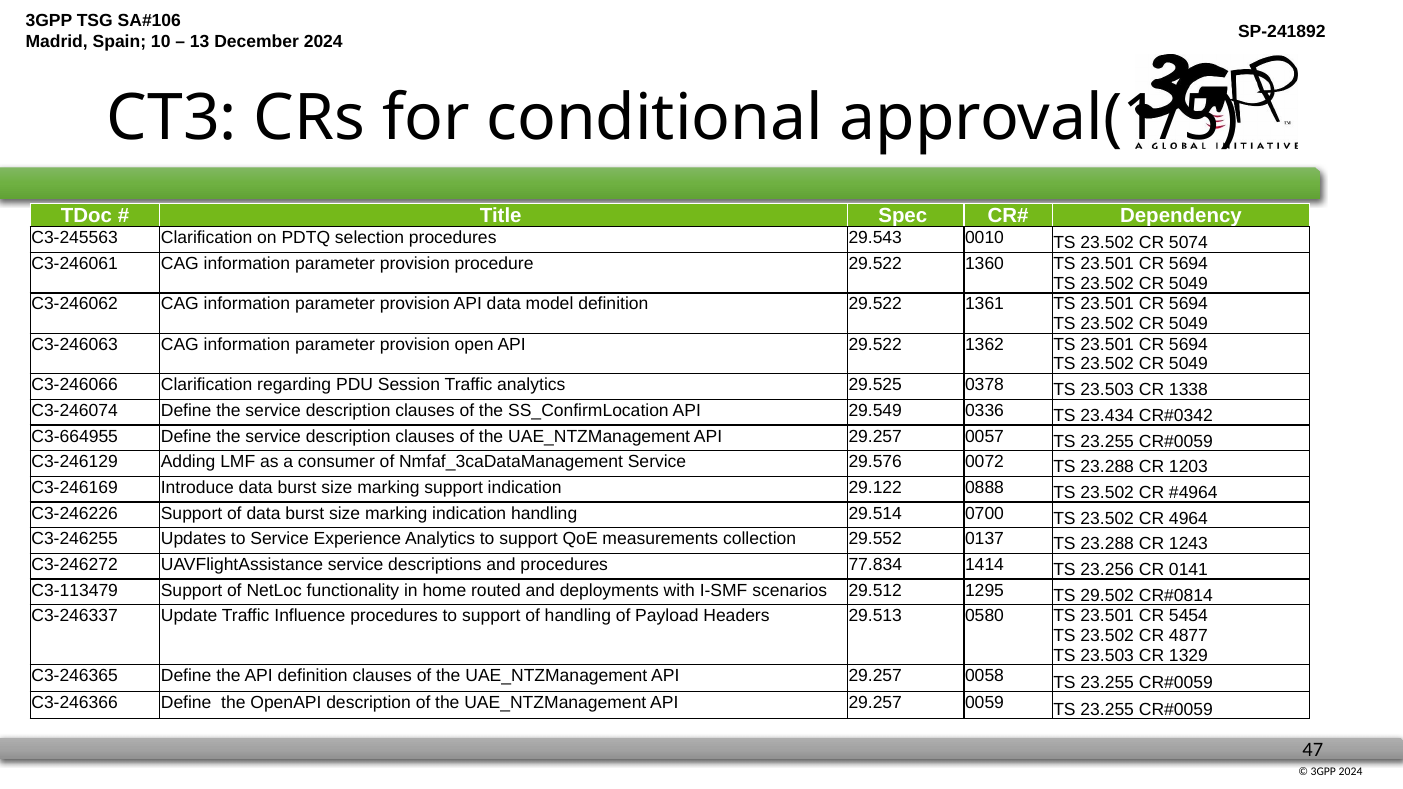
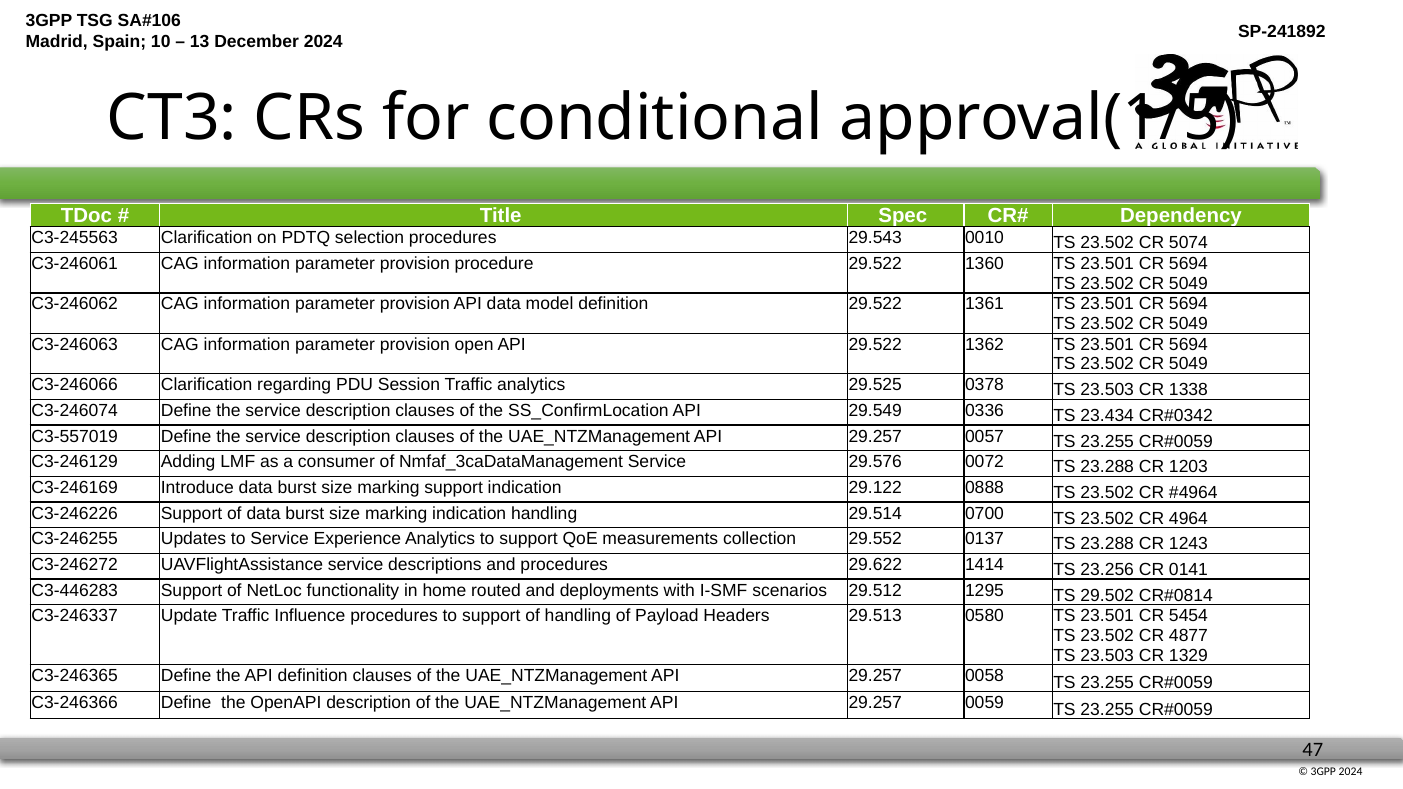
C3-664955: C3-664955 -> C3-557019
77.834: 77.834 -> 29.622
C3-113479: C3-113479 -> C3-446283
